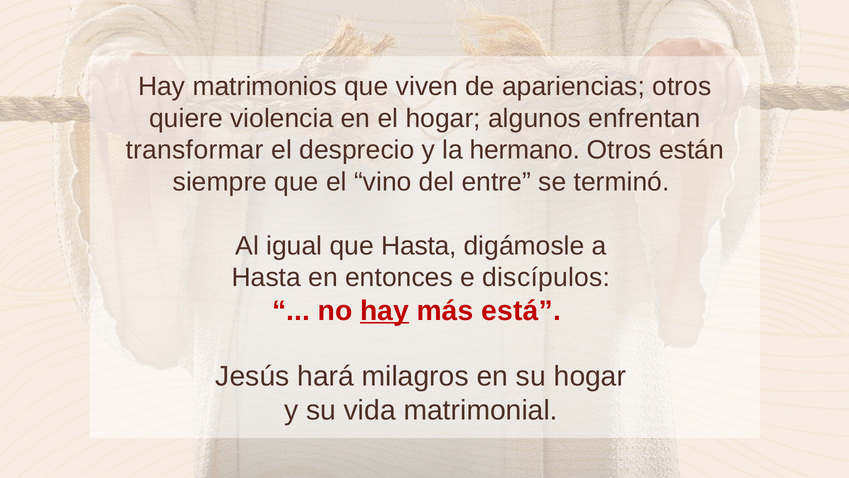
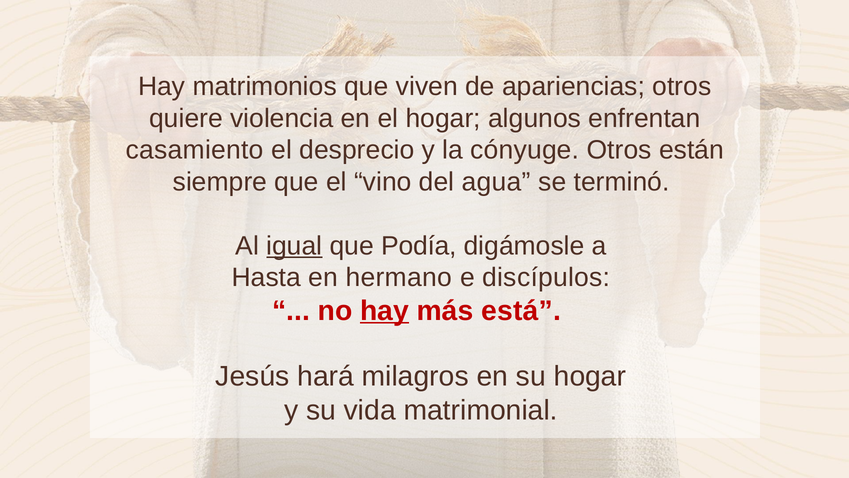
transformar: transformar -> casamiento
hermano: hermano -> cónyuge
entre: entre -> agua
igual underline: none -> present
que Hasta: Hasta -> Podía
entonces: entonces -> hermano
